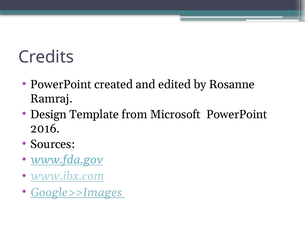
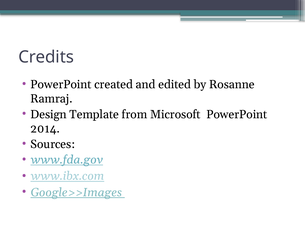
2016: 2016 -> 2014
